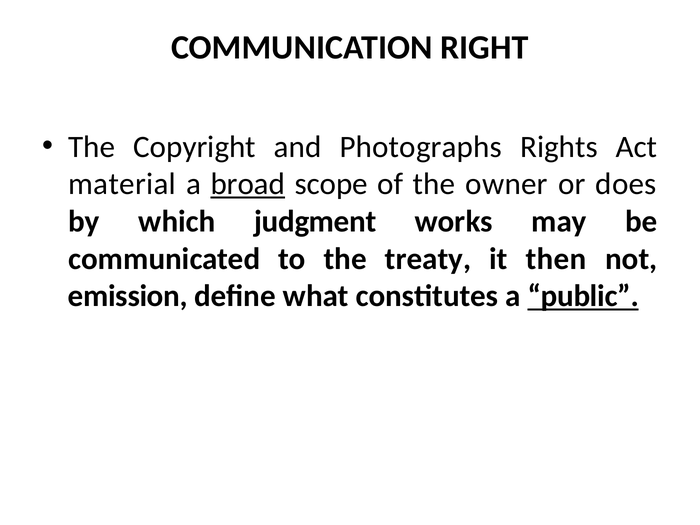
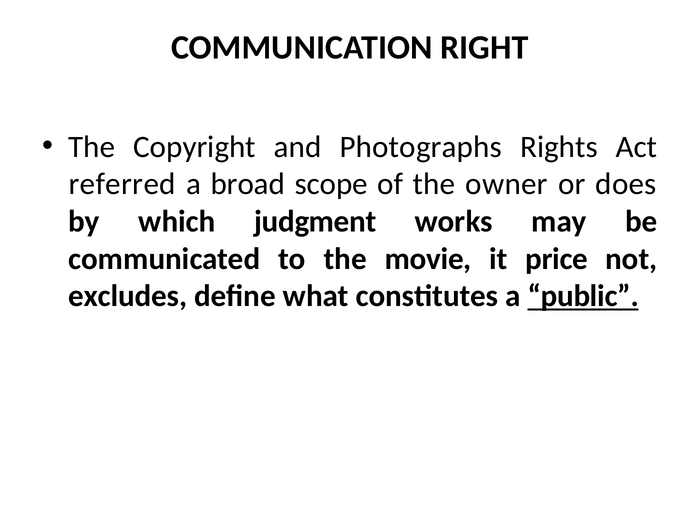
material: material -> referred
broad underline: present -> none
treaty: treaty -> movie
then: then -> price
emission: emission -> excludes
